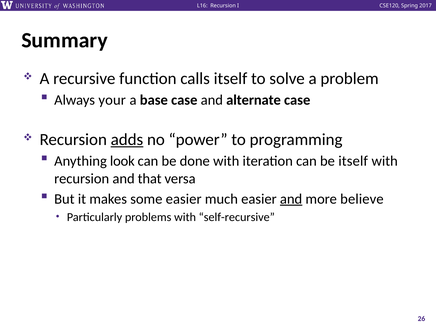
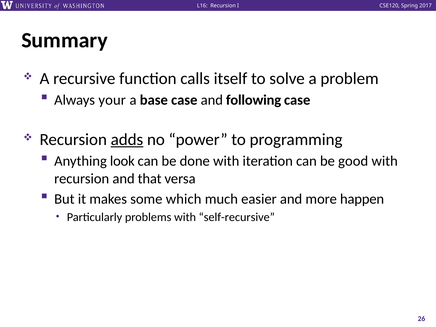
alternate: alternate -> following
be itself: itself -> good
some easier: easier -> which
and at (291, 199) underline: present -> none
believe: believe -> happen
